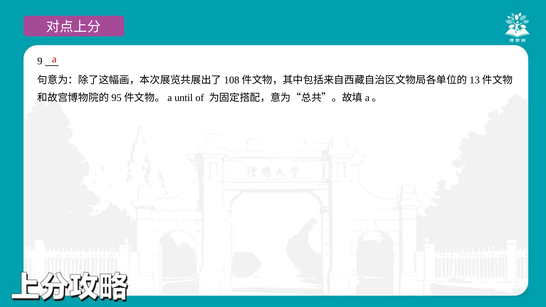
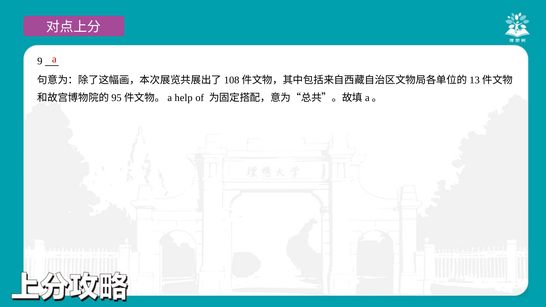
until: until -> help
